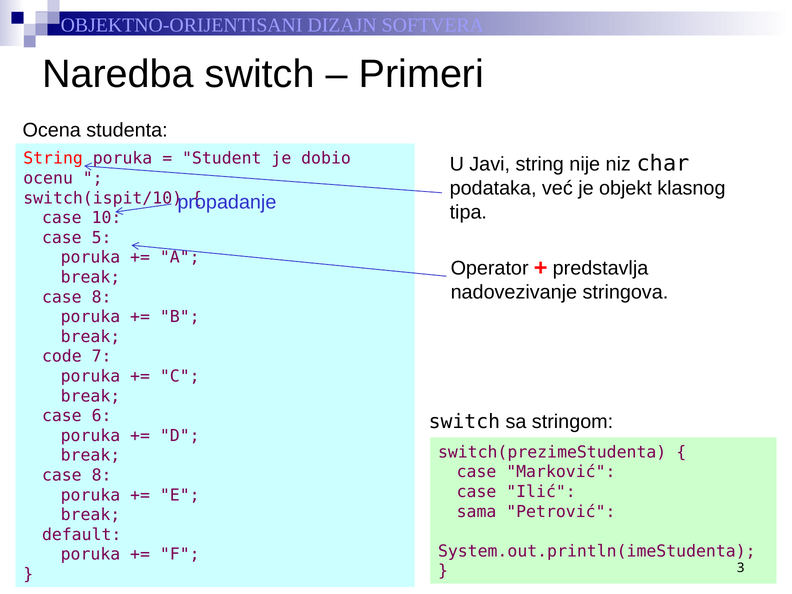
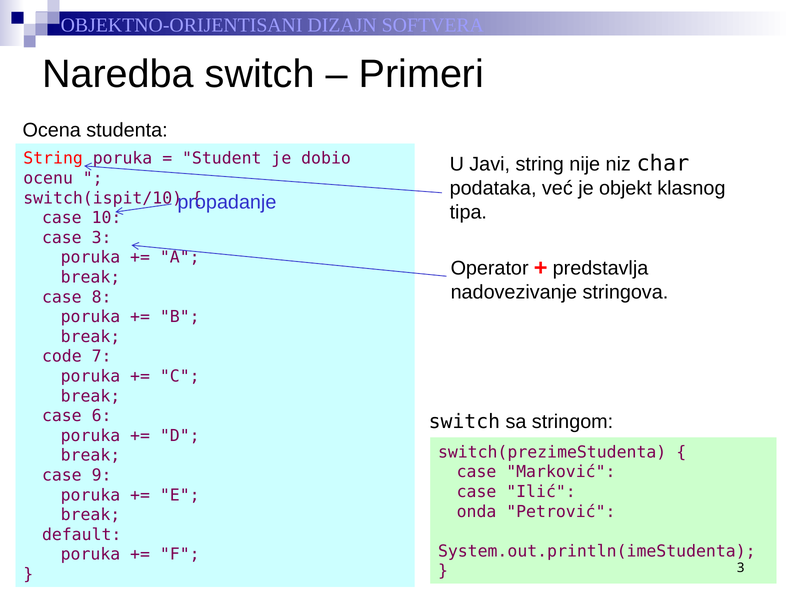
case 5: 5 -> 3
8 at (102, 475): 8 -> 9
sama: sama -> onda
